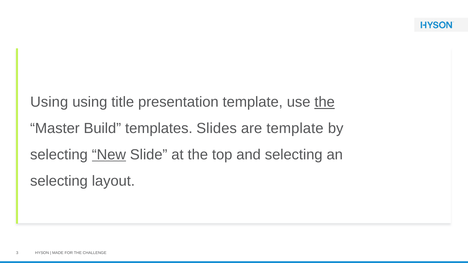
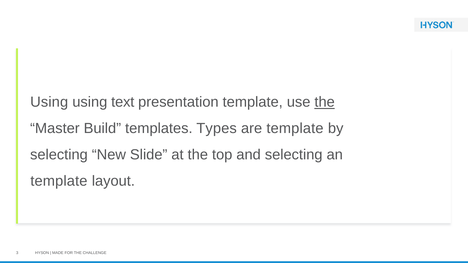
title: title -> text
Slides: Slides -> Types
New underline: present -> none
selecting at (59, 181): selecting -> template
